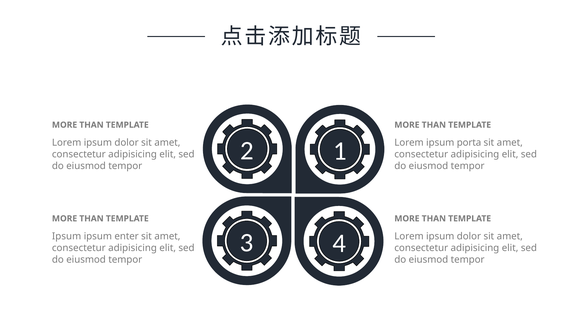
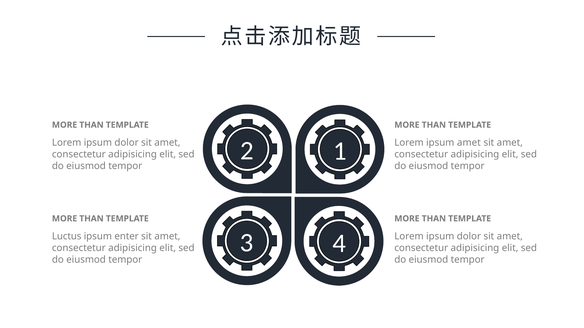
ipsum porta: porta -> amet
Ipsum at (67, 237): Ipsum -> Luctus
